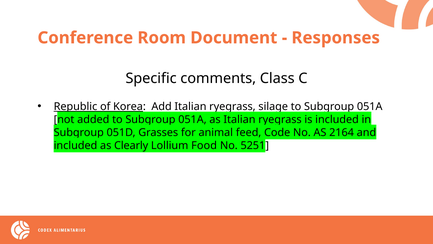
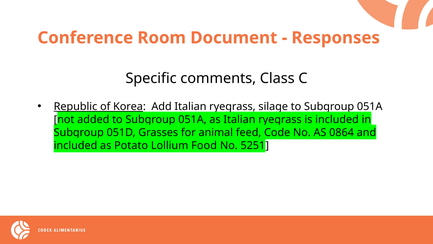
2164: 2164 -> 0864
Clearly: Clearly -> Potato
